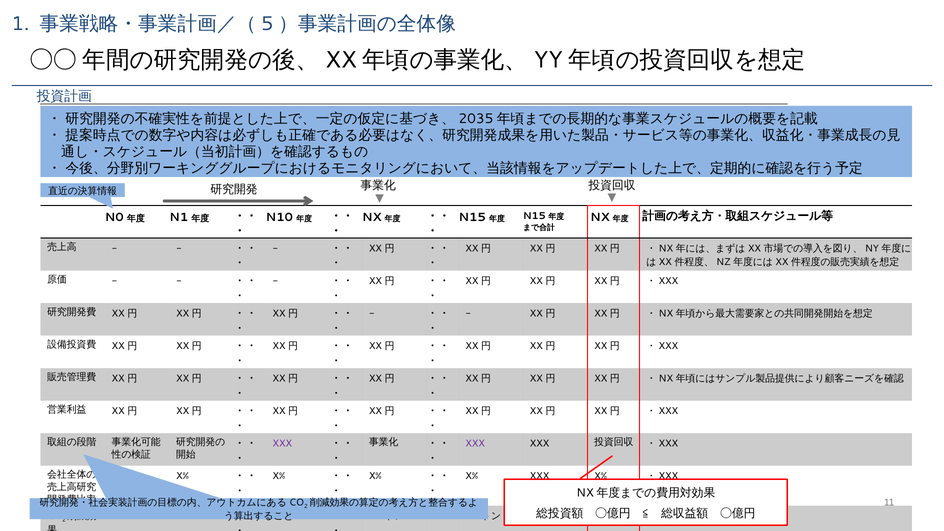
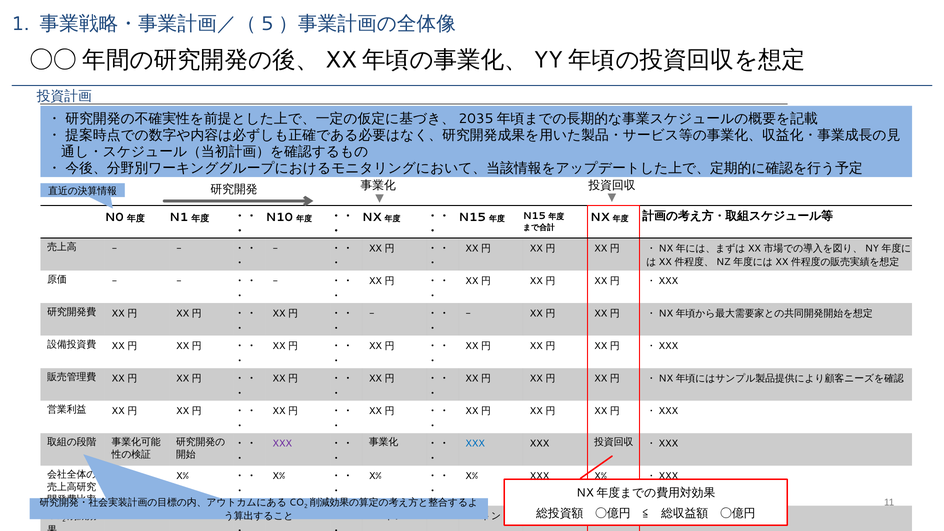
XXX at (475, 443) colour: purple -> blue
